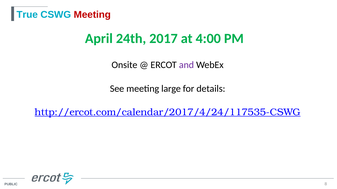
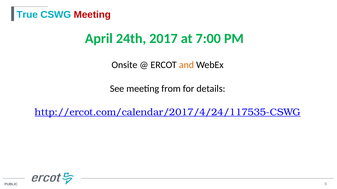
4:00: 4:00 -> 7:00
and colour: purple -> orange
large: large -> from
